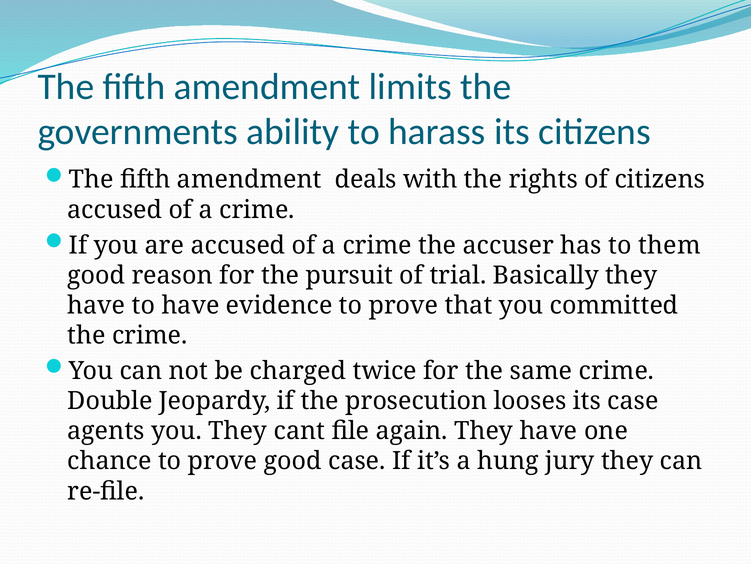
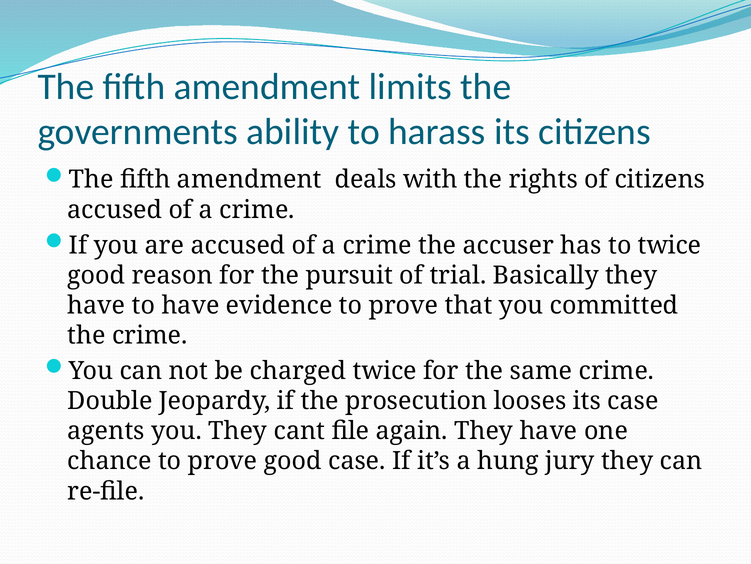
to them: them -> twice
